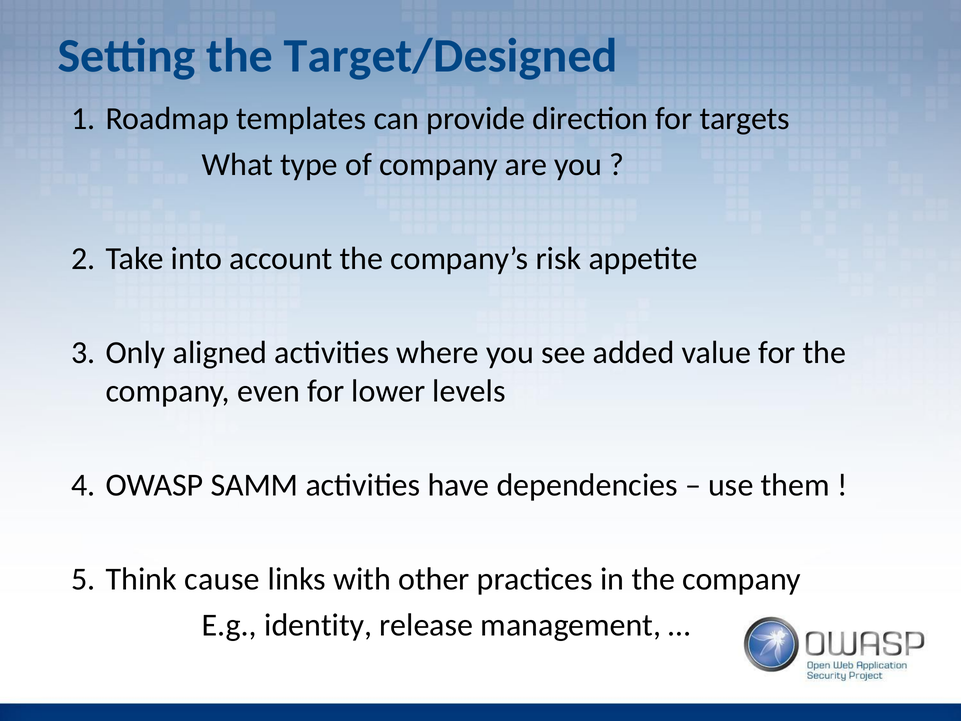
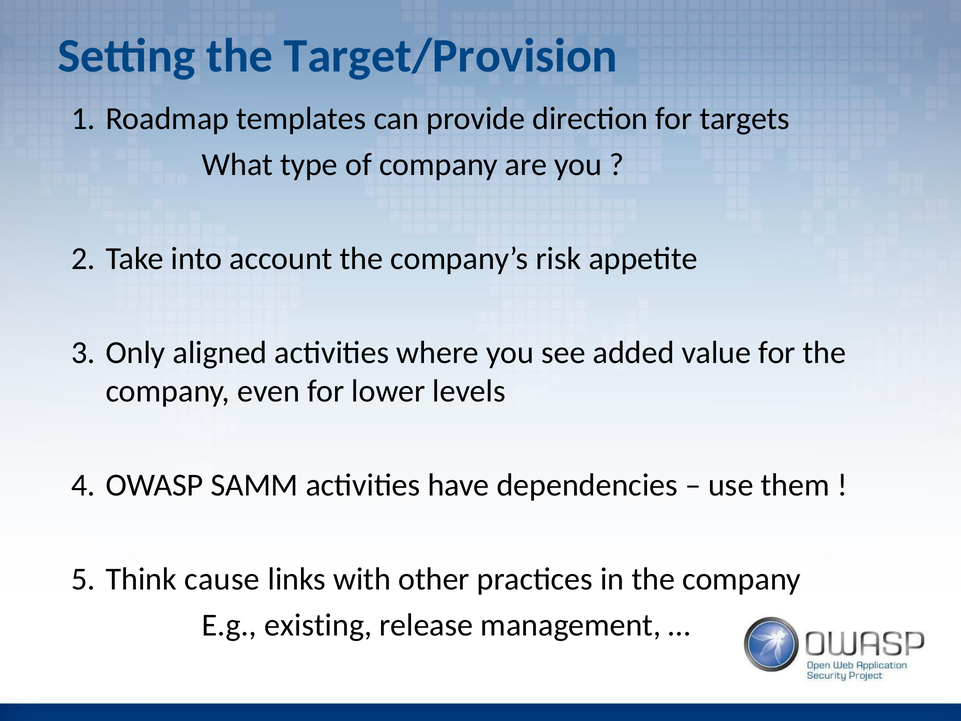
Target/Designed: Target/Designed -> Target/Provision
identity: identity -> existing
